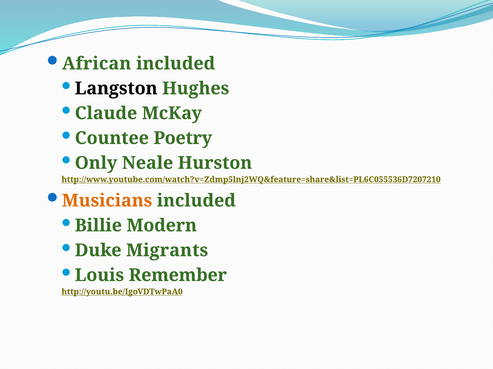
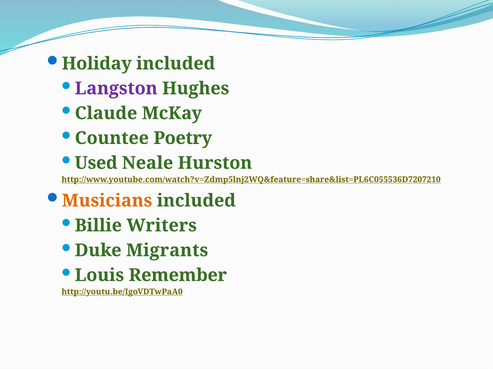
African: African -> Holiday
Langston colour: black -> purple
Only: Only -> Used
Modern: Modern -> Writers
